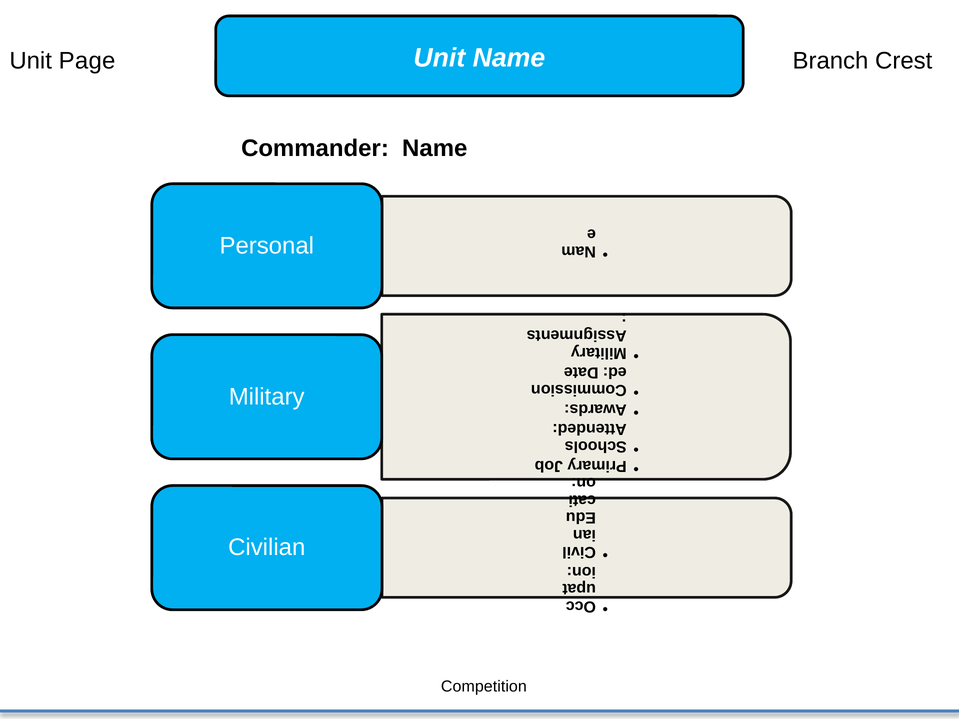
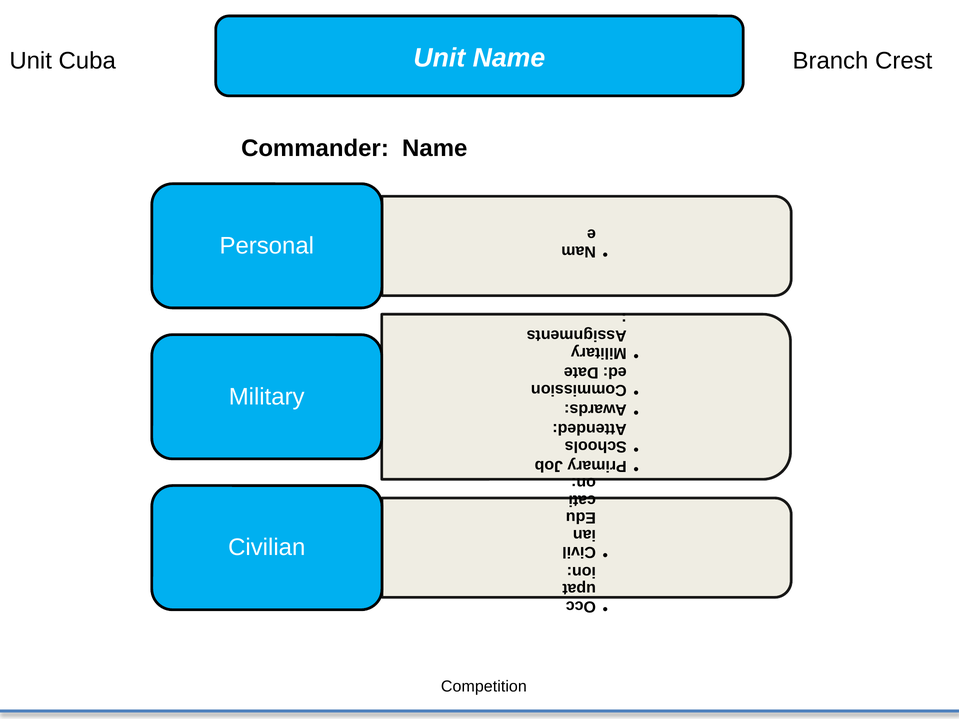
Page: Page -> Cuba
